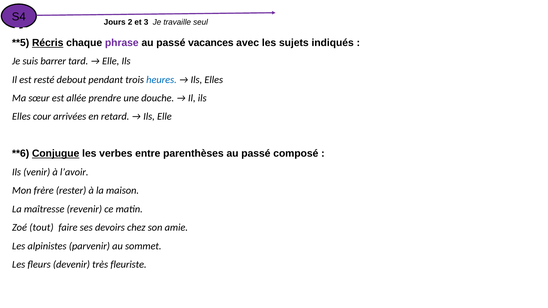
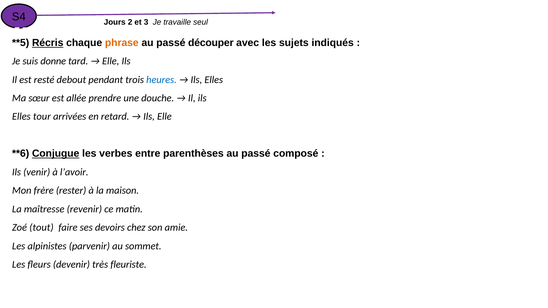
phrase colour: purple -> orange
vacances: vacances -> découper
barrer: barrer -> donne
cour: cour -> tour
